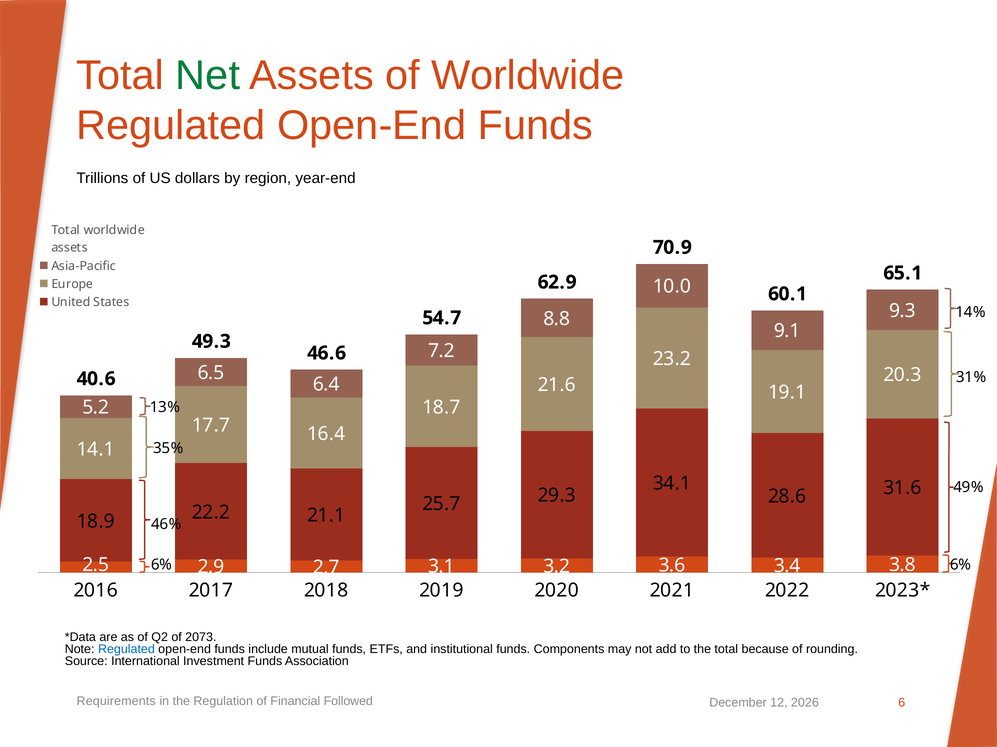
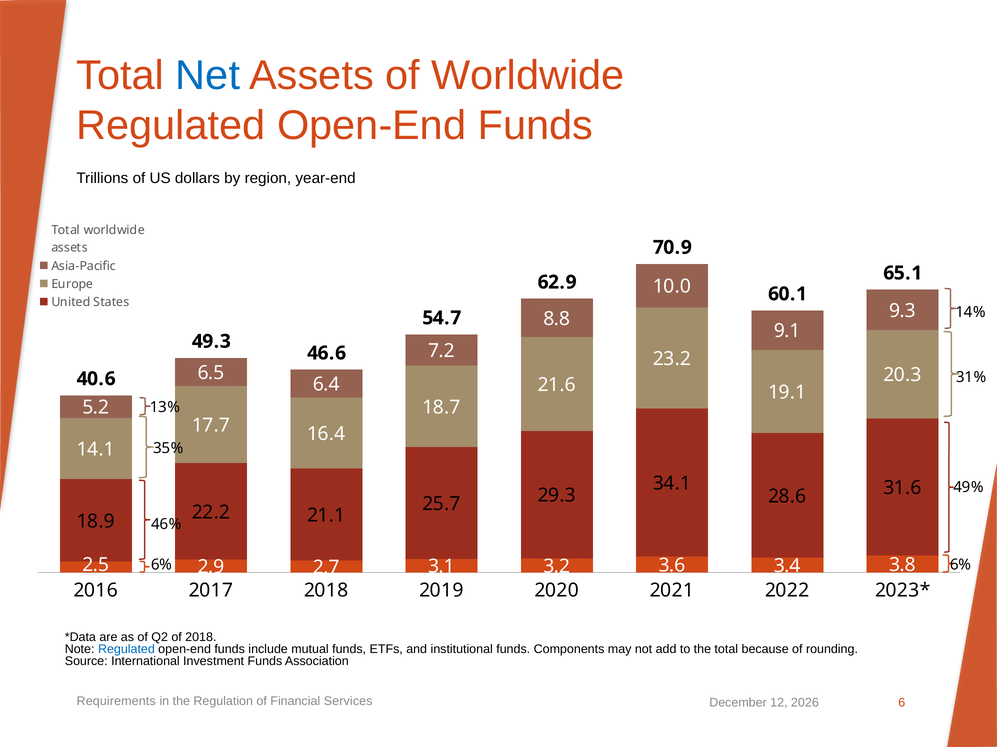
Net colour: green -> blue
of 2073: 2073 -> 2018
Followed: Followed -> Services
